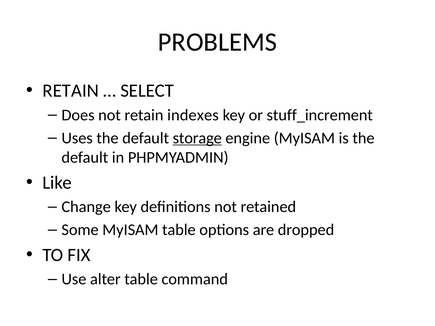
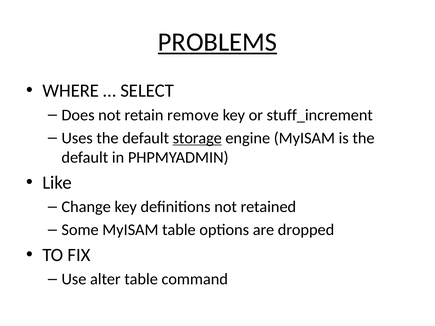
PROBLEMS underline: none -> present
RETAIN at (71, 91): RETAIN -> WHERE
indexes: indexes -> remove
